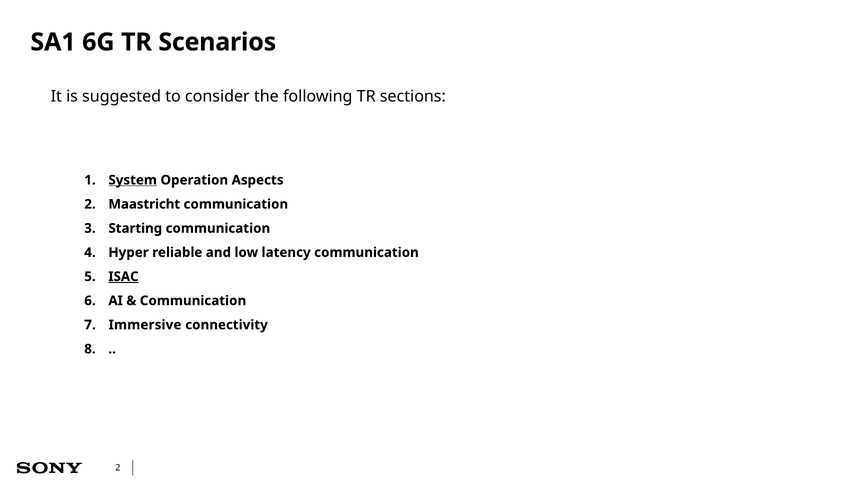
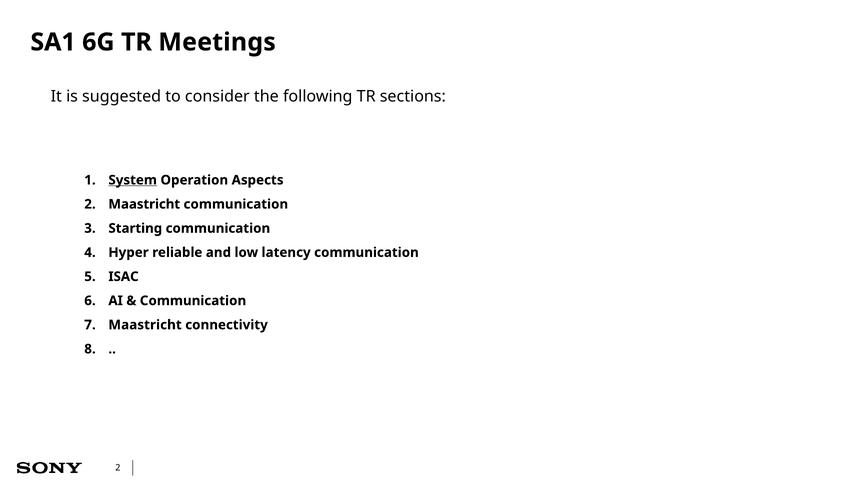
Scenarios: Scenarios -> Meetings
ISAC underline: present -> none
Immersive at (145, 325): Immersive -> Maastricht
